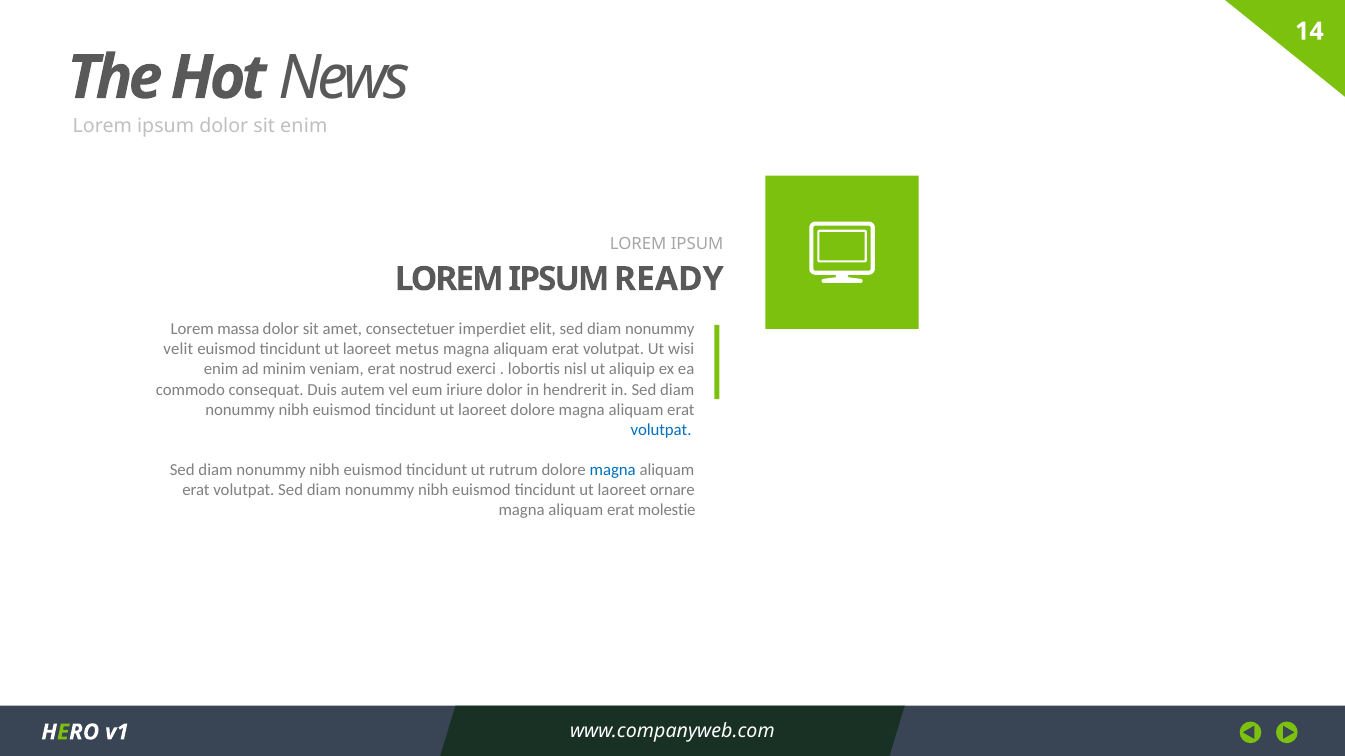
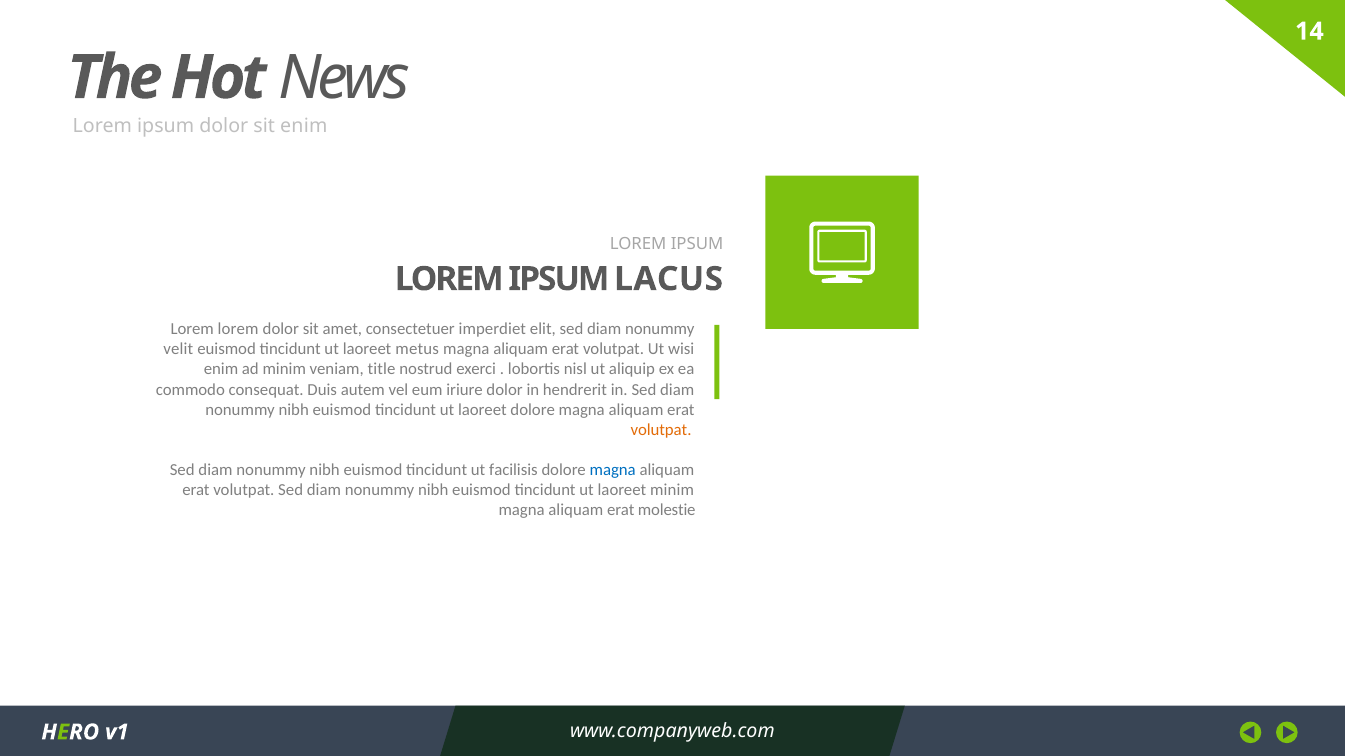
READY: READY -> LACUS
Lorem massa: massa -> lorem
veniam erat: erat -> title
volutpat at (661, 430) colour: blue -> orange
rutrum: rutrum -> facilisis
laoreet ornare: ornare -> minim
